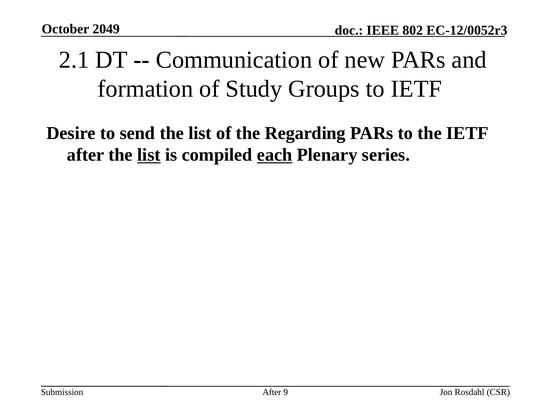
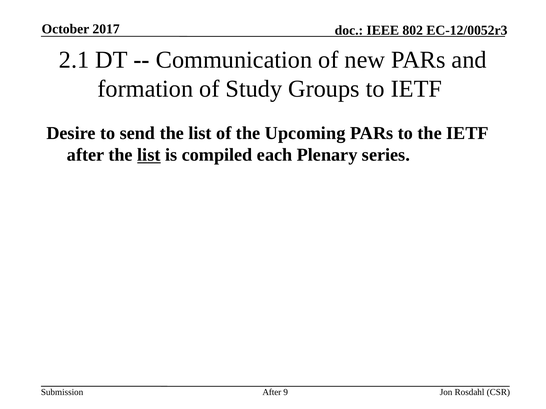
2049: 2049 -> 2017
Regarding: Regarding -> Upcoming
each underline: present -> none
